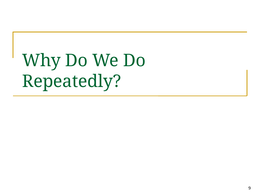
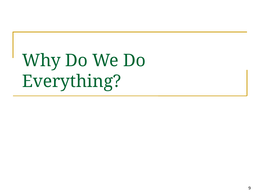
Repeatedly: Repeatedly -> Everything
